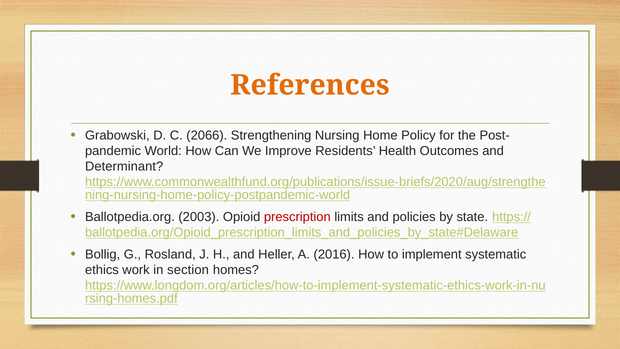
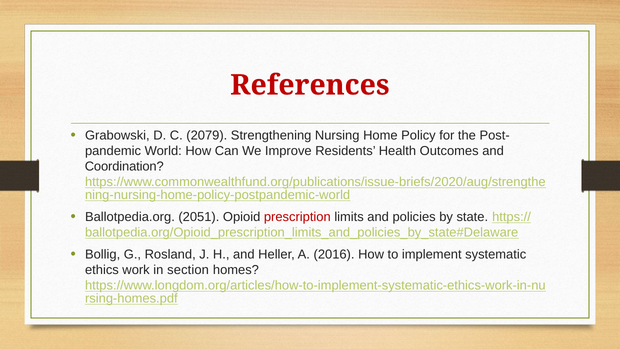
References colour: orange -> red
2066: 2066 -> 2079
Determinant: Determinant -> Coordination
2003: 2003 -> 2051
